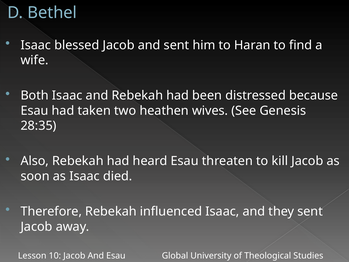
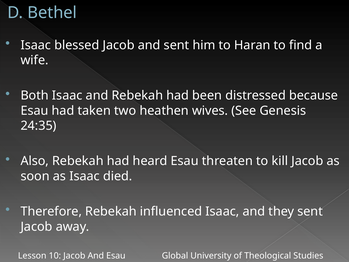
28:35: 28:35 -> 24:35
